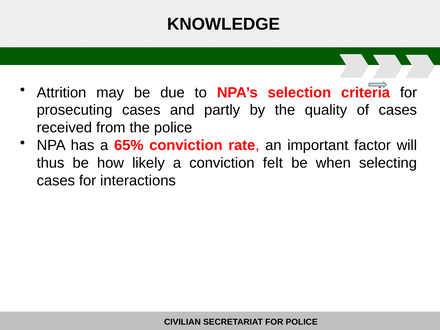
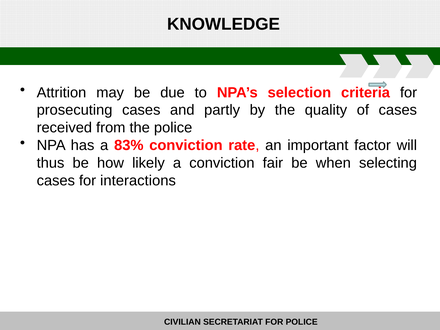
65%: 65% -> 83%
felt: felt -> fair
